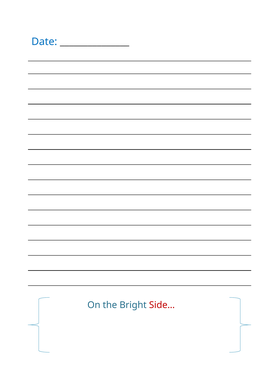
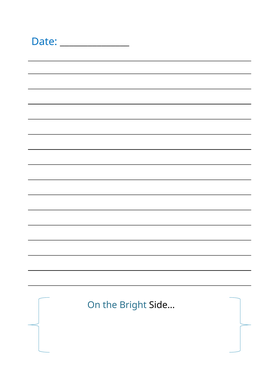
Side… colour: red -> black
